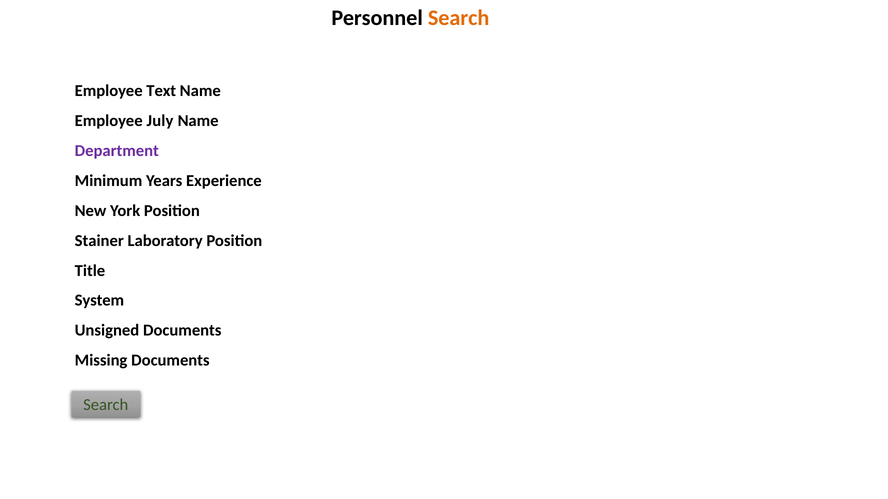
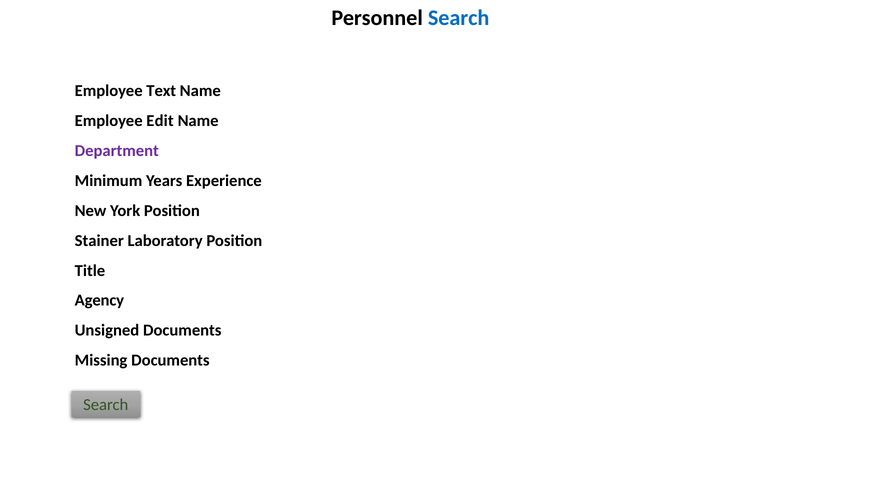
Search at (459, 18) colour: orange -> blue
July: July -> Edit
System: System -> Agency
